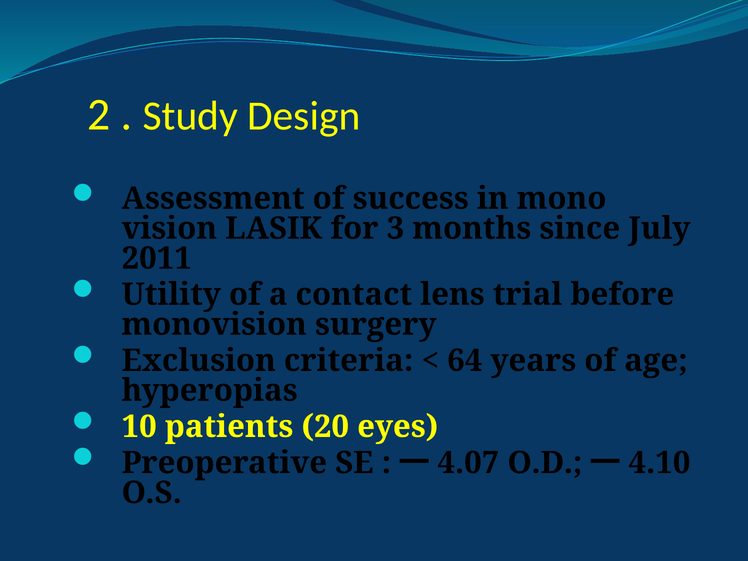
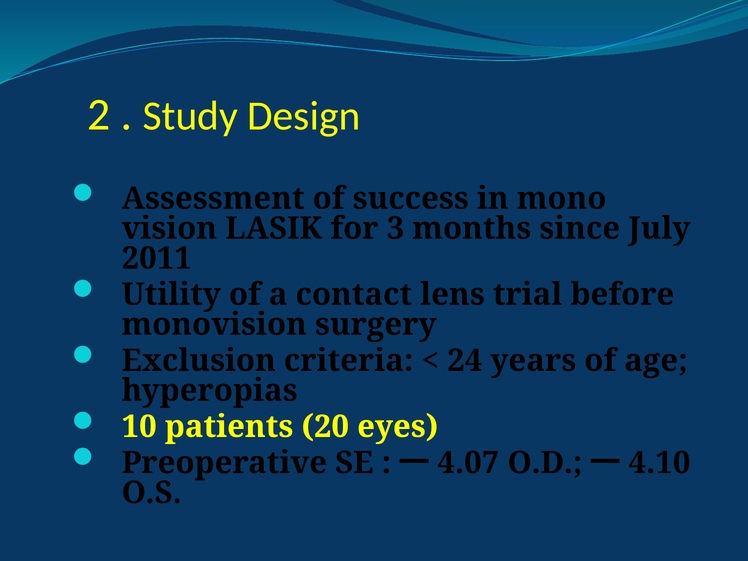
64: 64 -> 24
